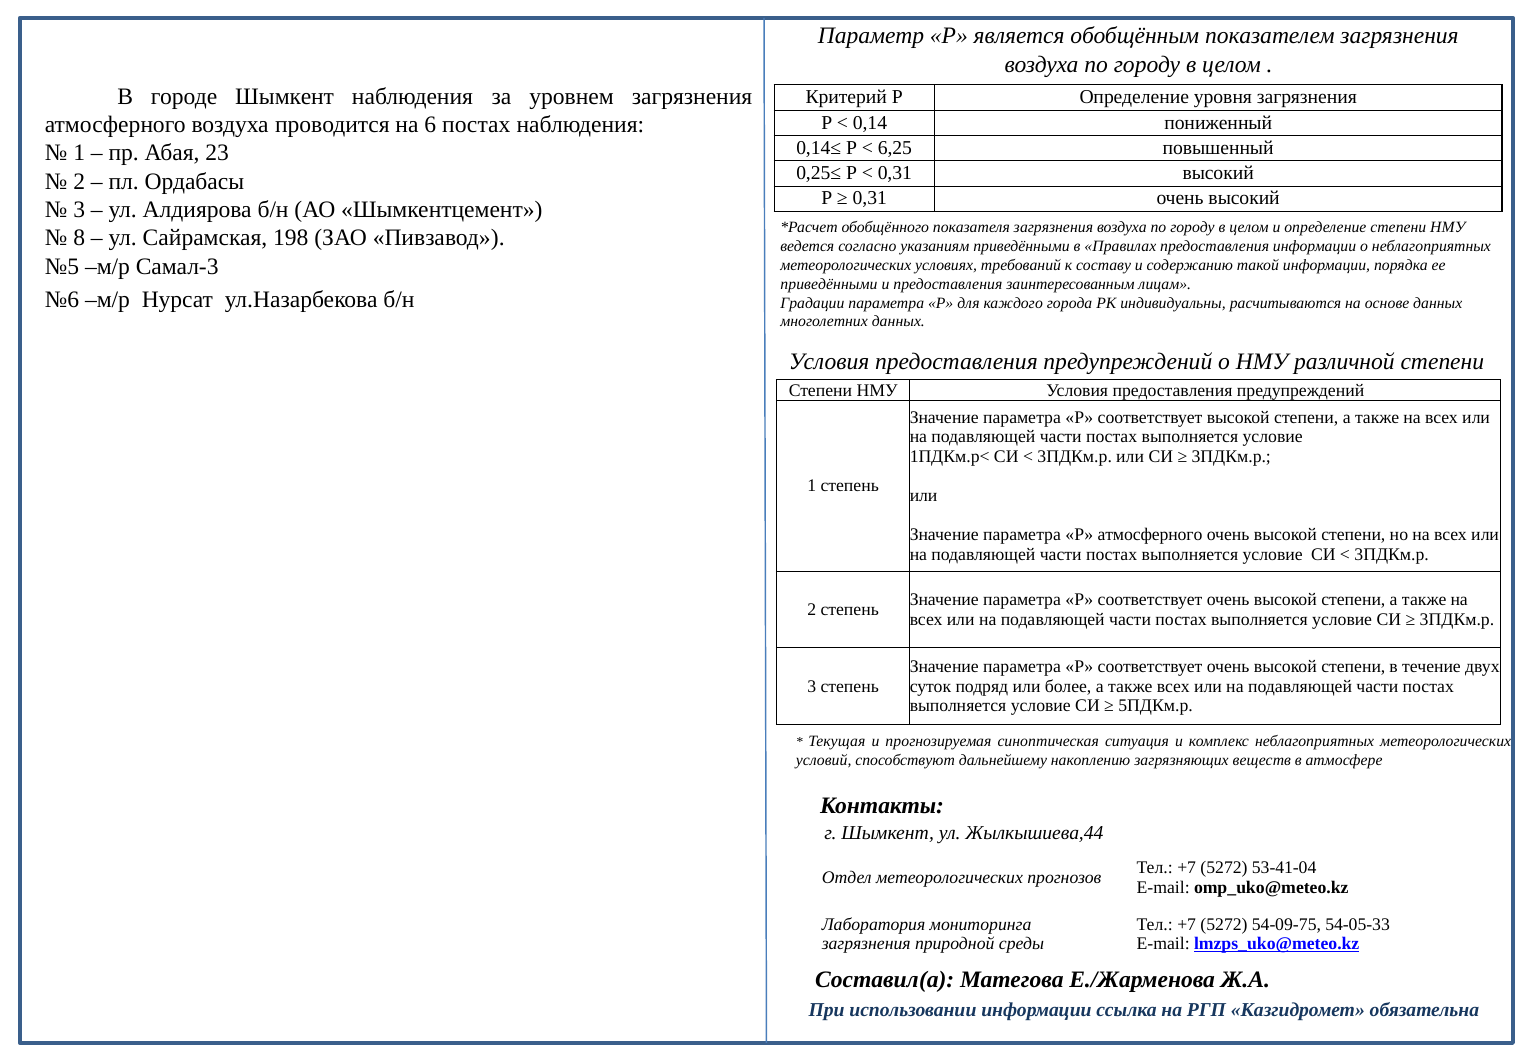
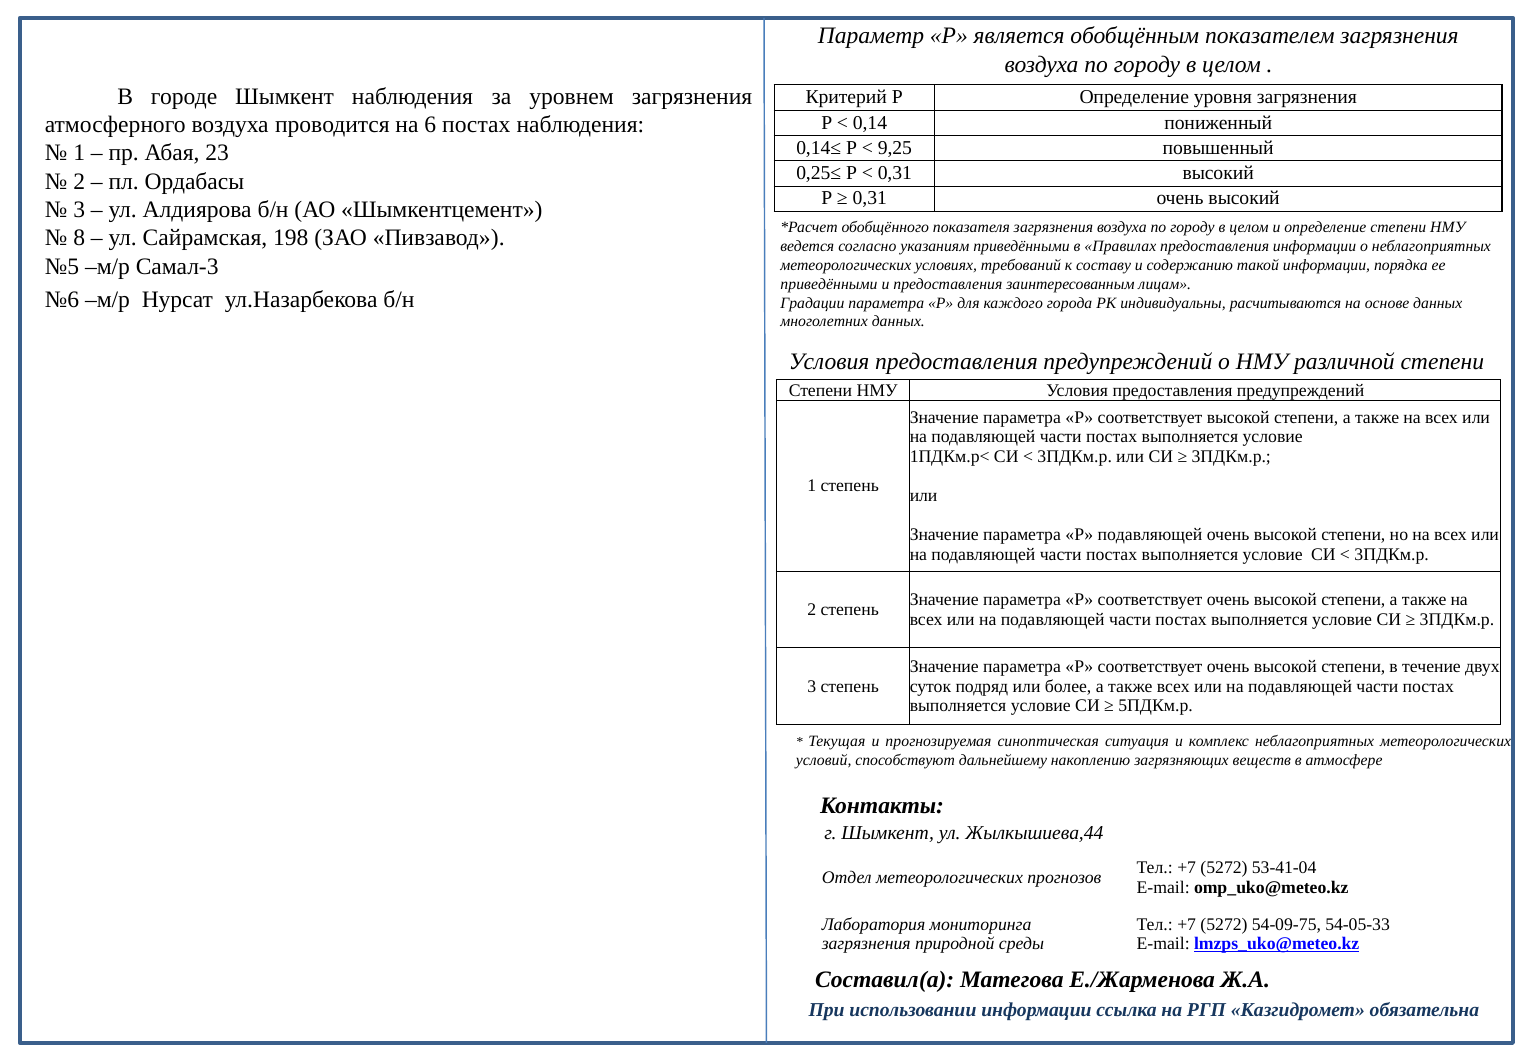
6,25: 6,25 -> 9,25
Р атмосферного: атмосферного -> подавляющей
